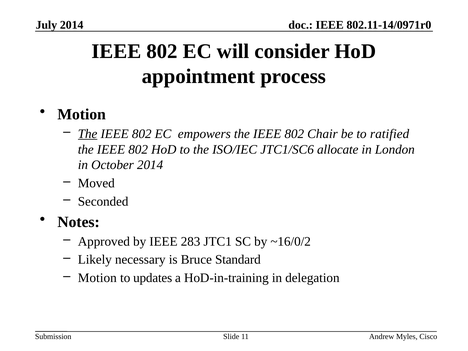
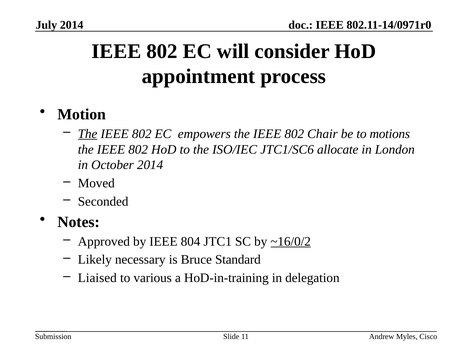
ratified: ratified -> motions
283: 283 -> 804
~16/0/2 underline: none -> present
Motion at (97, 278): Motion -> Liaised
updates: updates -> various
